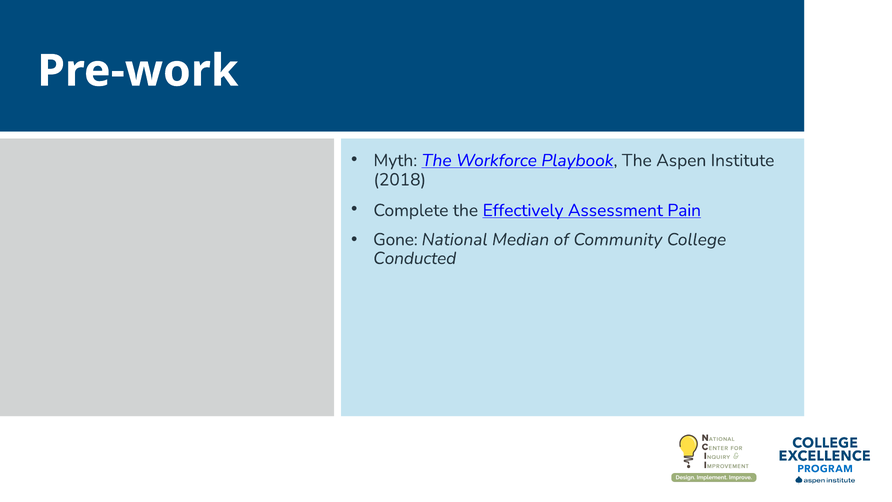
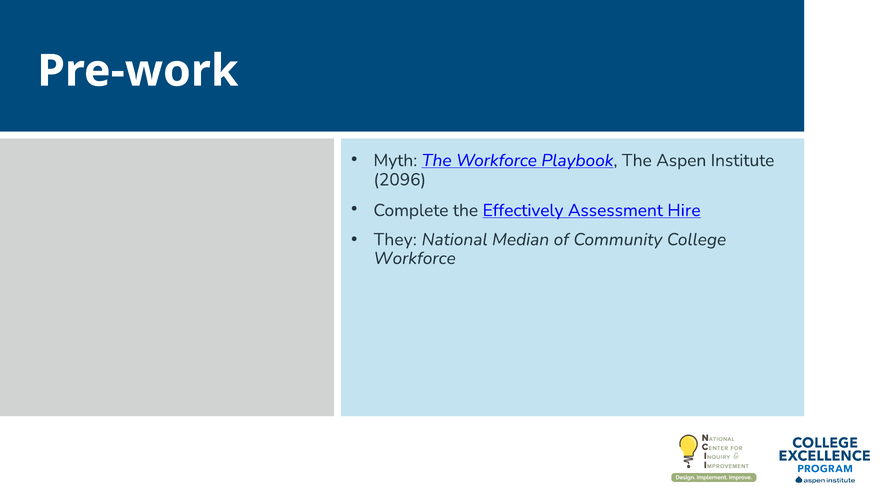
2018: 2018 -> 2096
Pain: Pain -> Hire
Gone: Gone -> They
Conducted at (415, 258): Conducted -> Workforce
